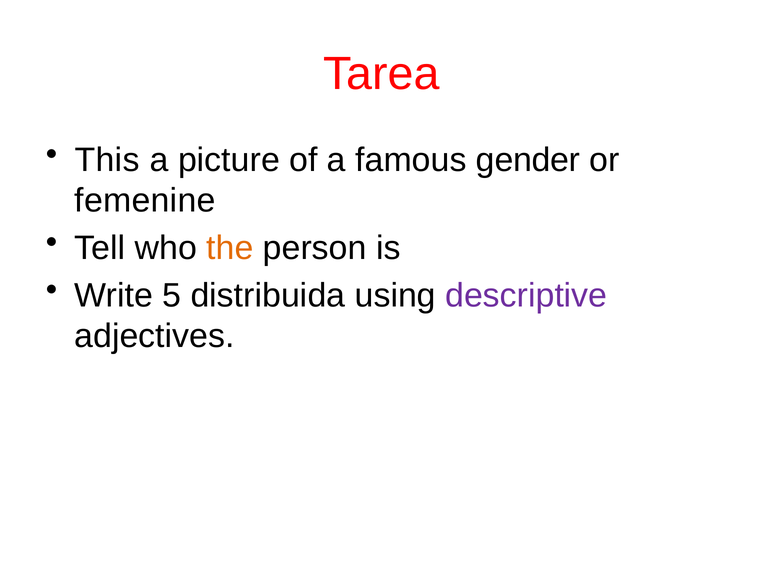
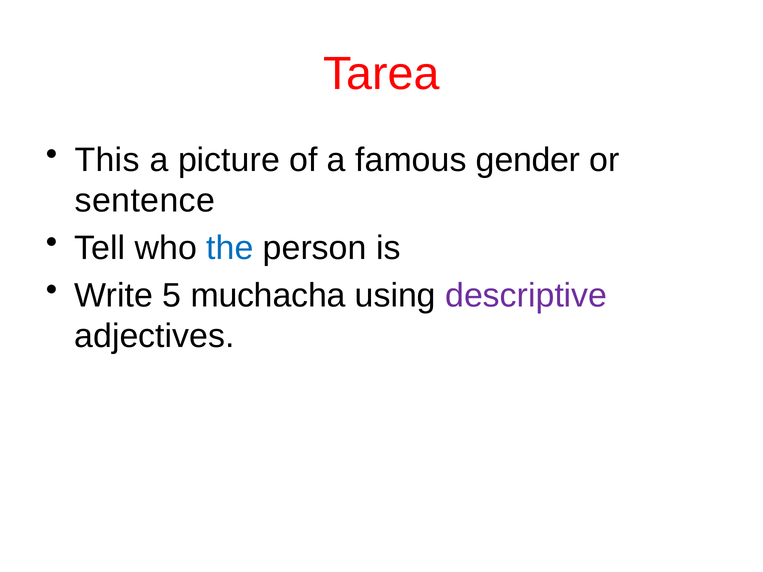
femenine: femenine -> sentence
the colour: orange -> blue
distribuida: distribuida -> muchacha
